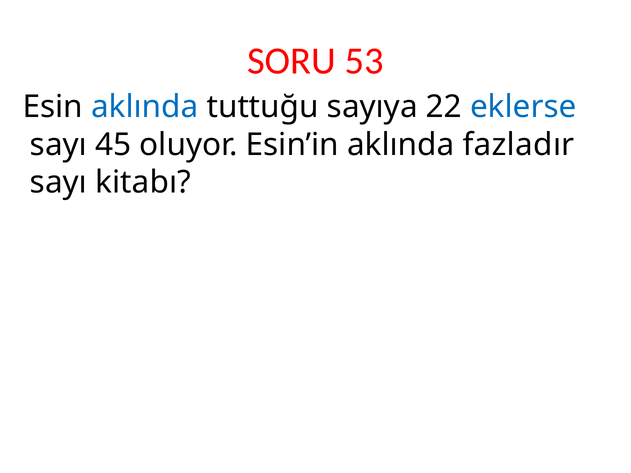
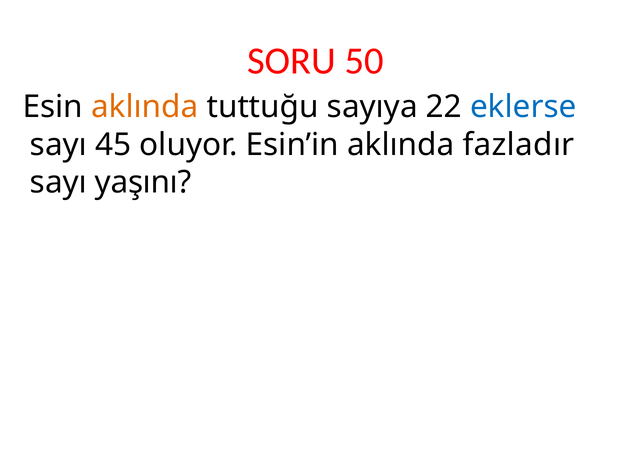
53: 53 -> 50
aklında at (145, 107) colour: blue -> orange
kitabı: kitabı -> yaşını
